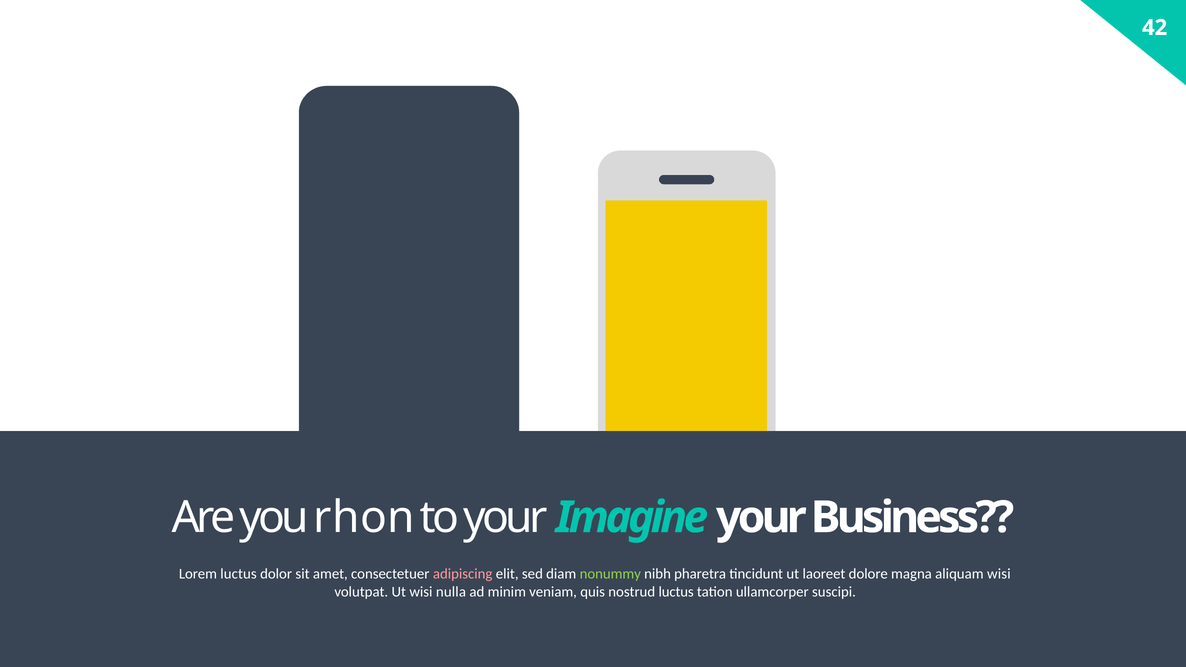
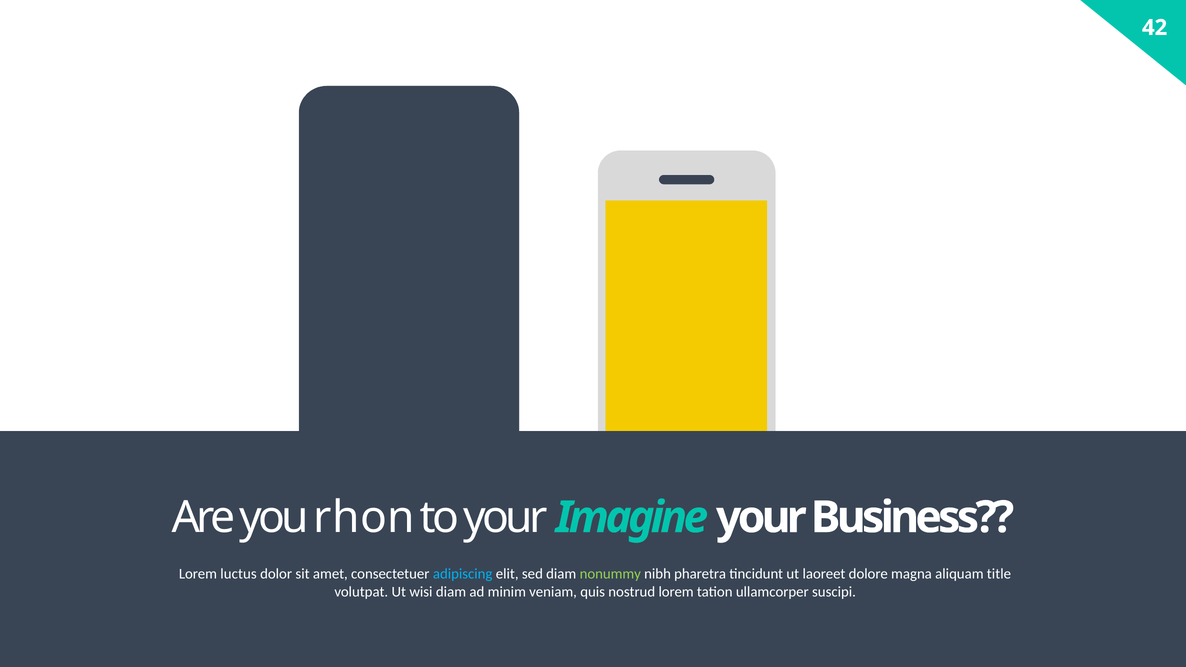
adipiscing colour: pink -> light blue
aliquam wisi: wisi -> title
wisi nulla: nulla -> diam
nostrud luctus: luctus -> lorem
